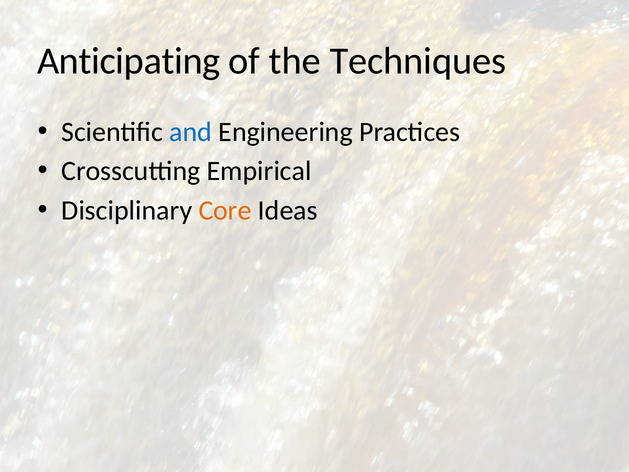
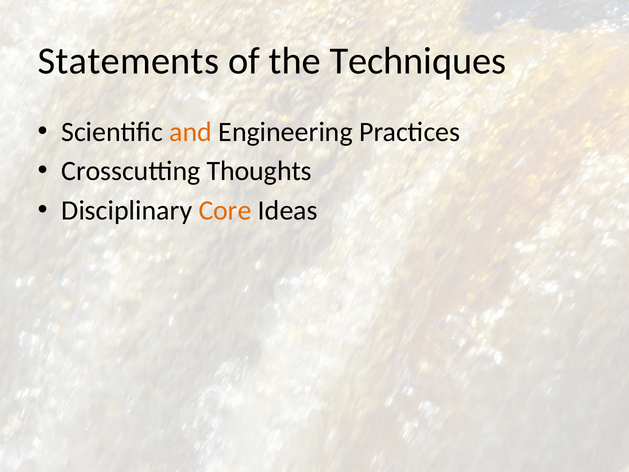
Anticipating: Anticipating -> Statements
and colour: blue -> orange
Empirical: Empirical -> Thoughts
